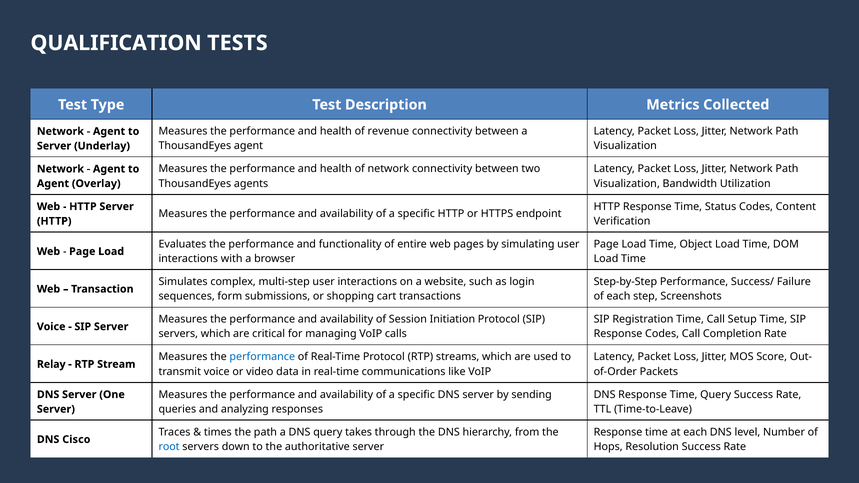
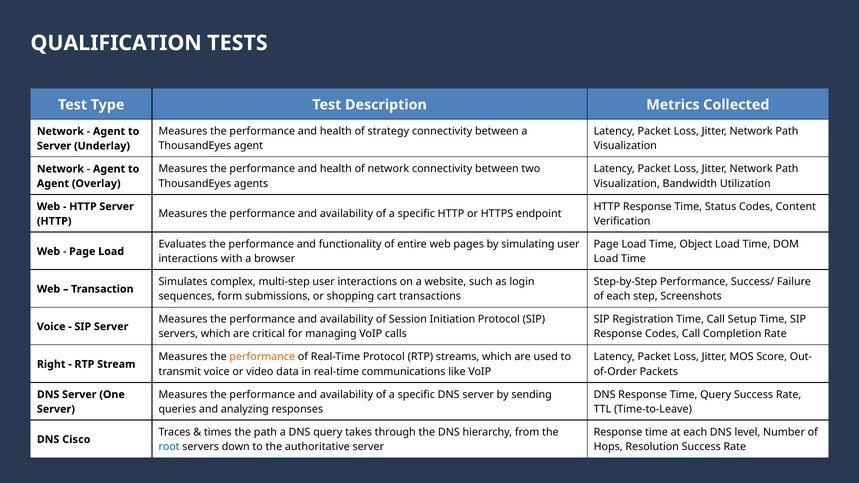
revenue: revenue -> strategy
performance at (262, 357) colour: blue -> orange
Relay: Relay -> Right
